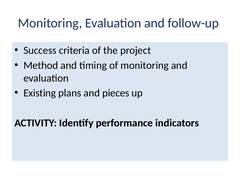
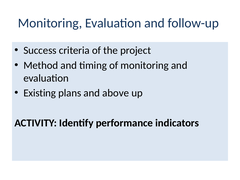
pieces: pieces -> above
